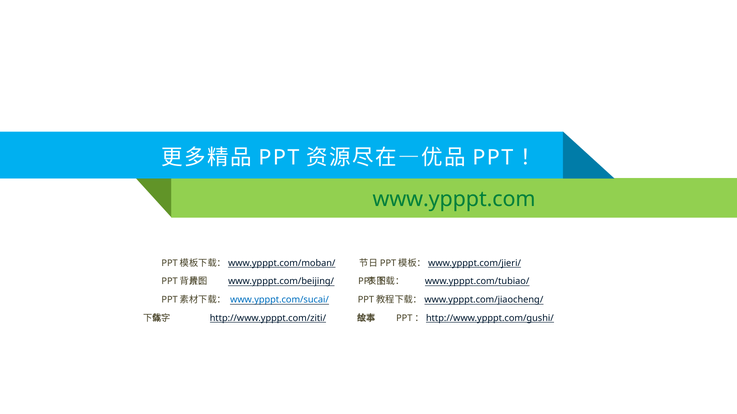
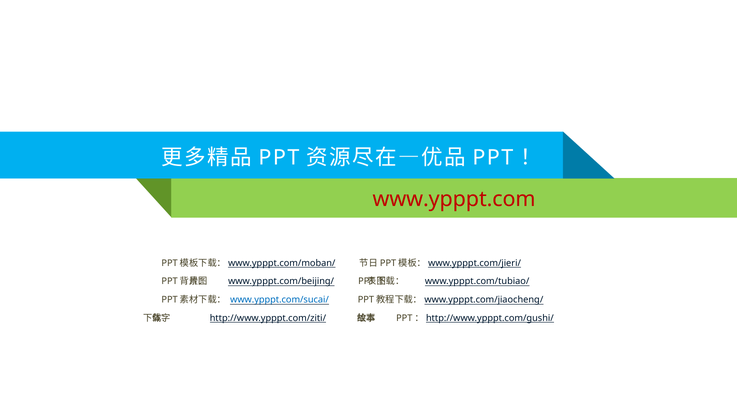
www.ypppt.com colour: green -> red
